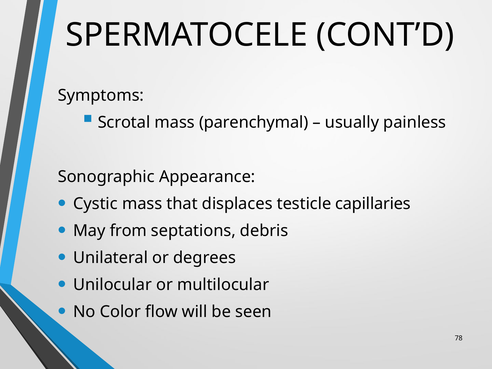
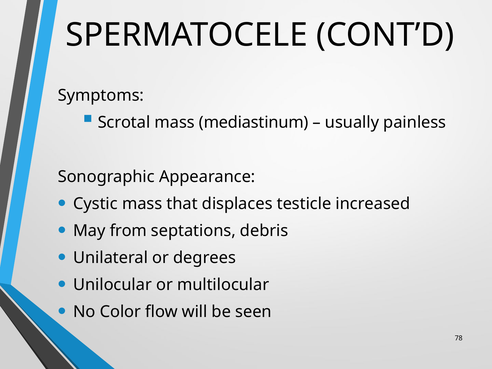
parenchymal: parenchymal -> mediastinum
capillaries: capillaries -> increased
